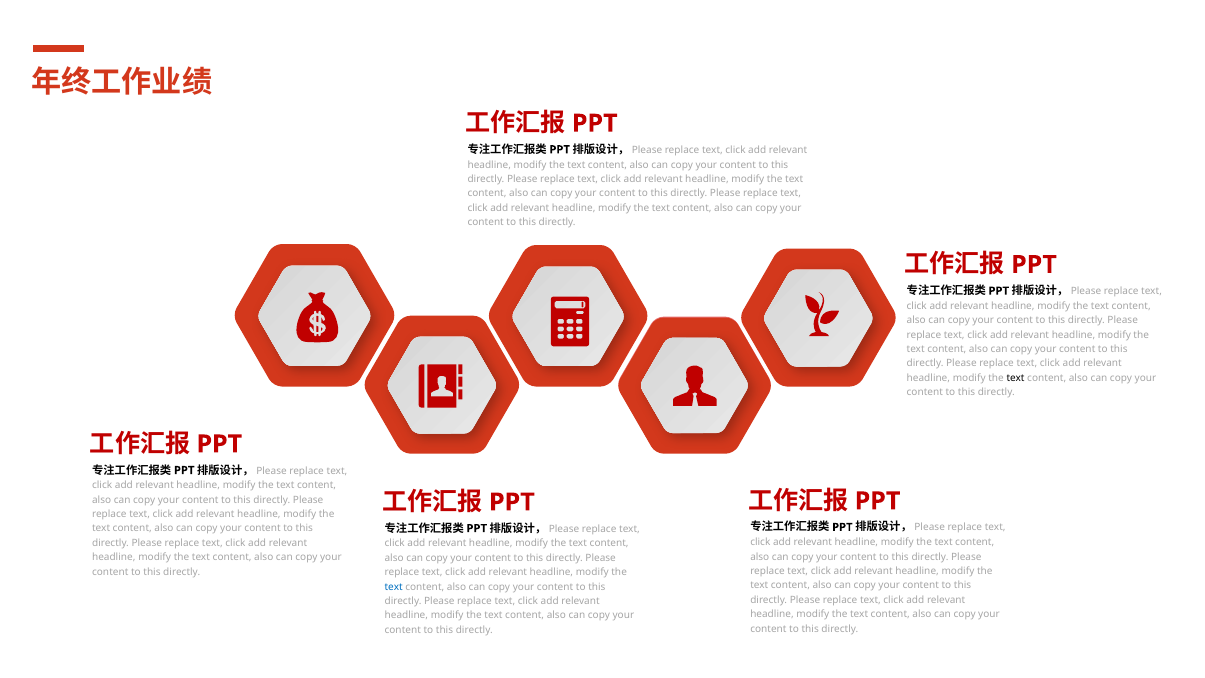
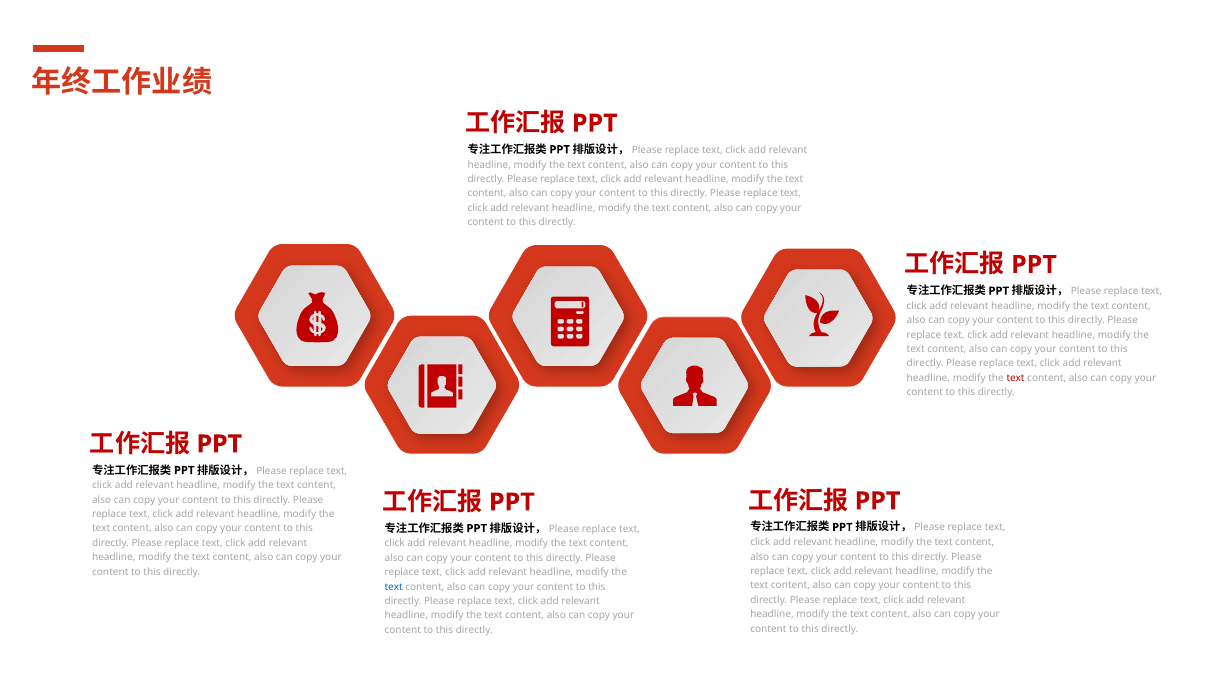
text at (1016, 378) colour: black -> red
